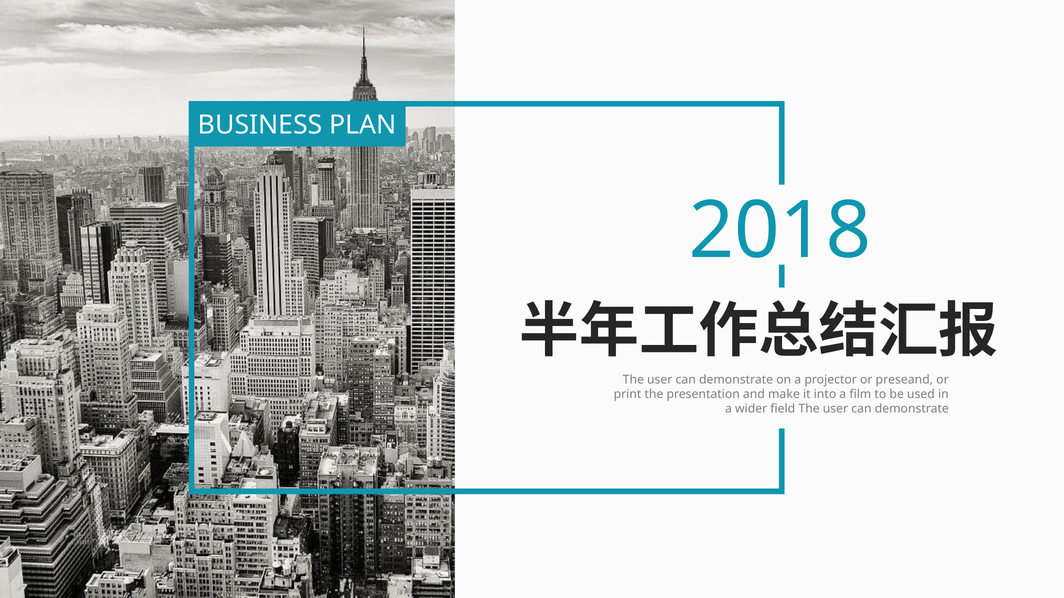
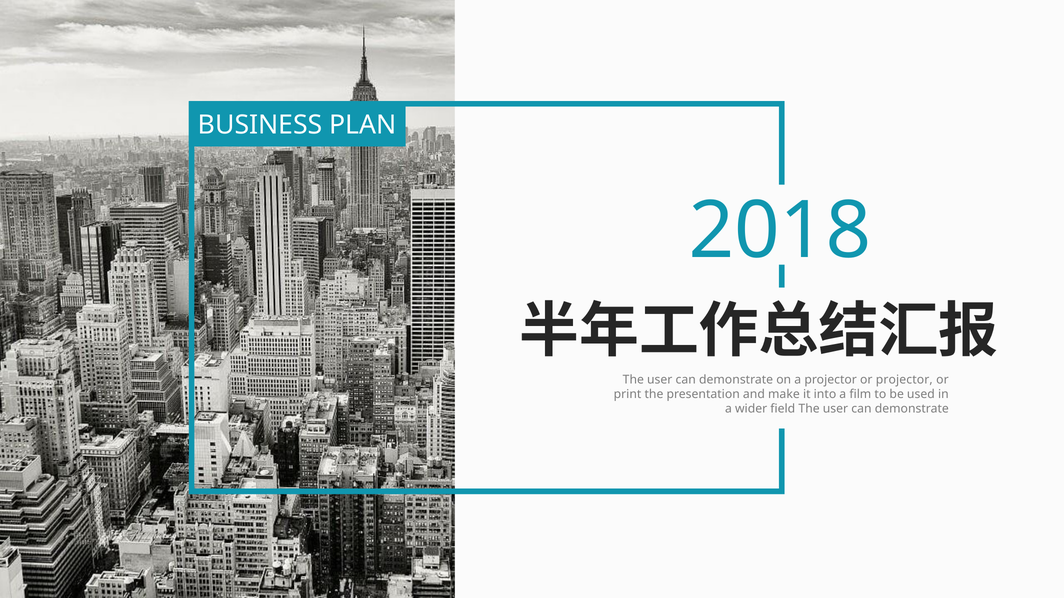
or preseand: preseand -> projector
